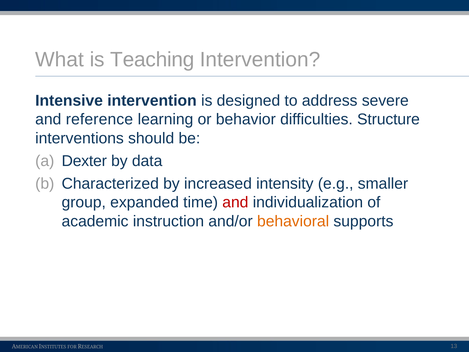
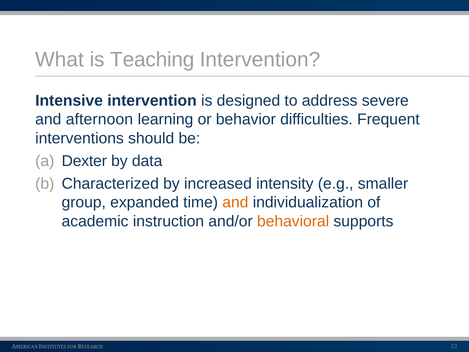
reference: reference -> afternoon
Structure: Structure -> Frequent
and at (235, 202) colour: red -> orange
